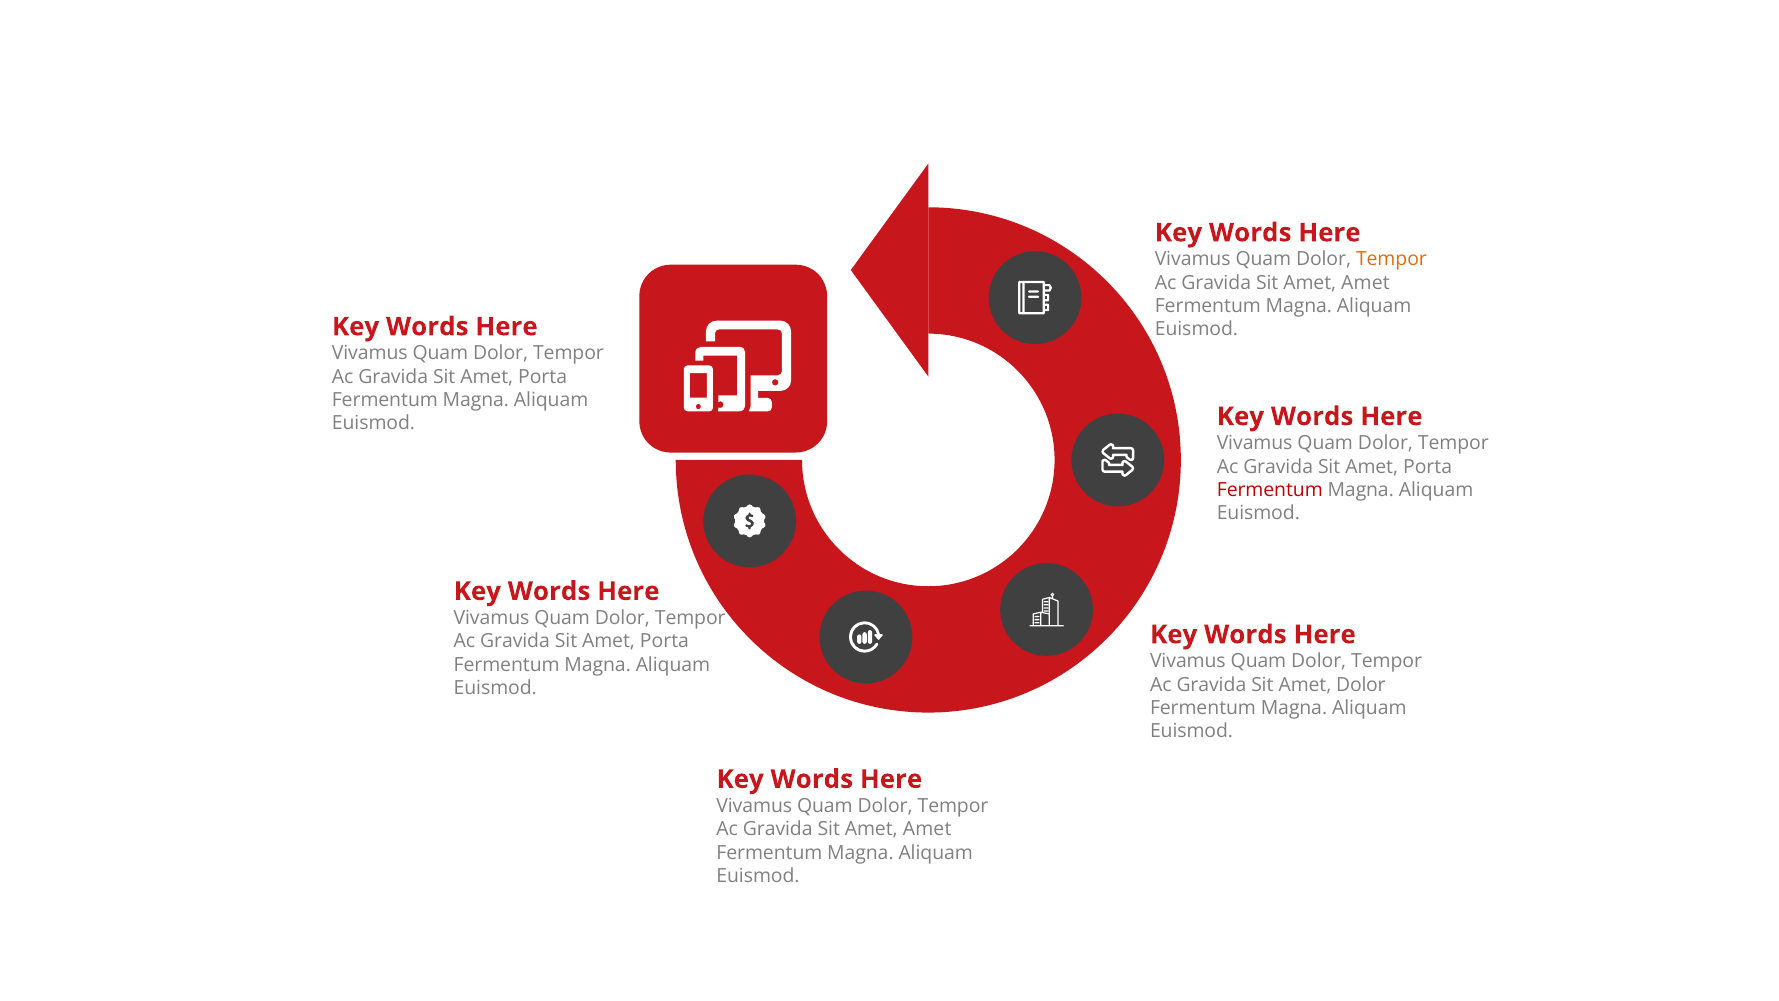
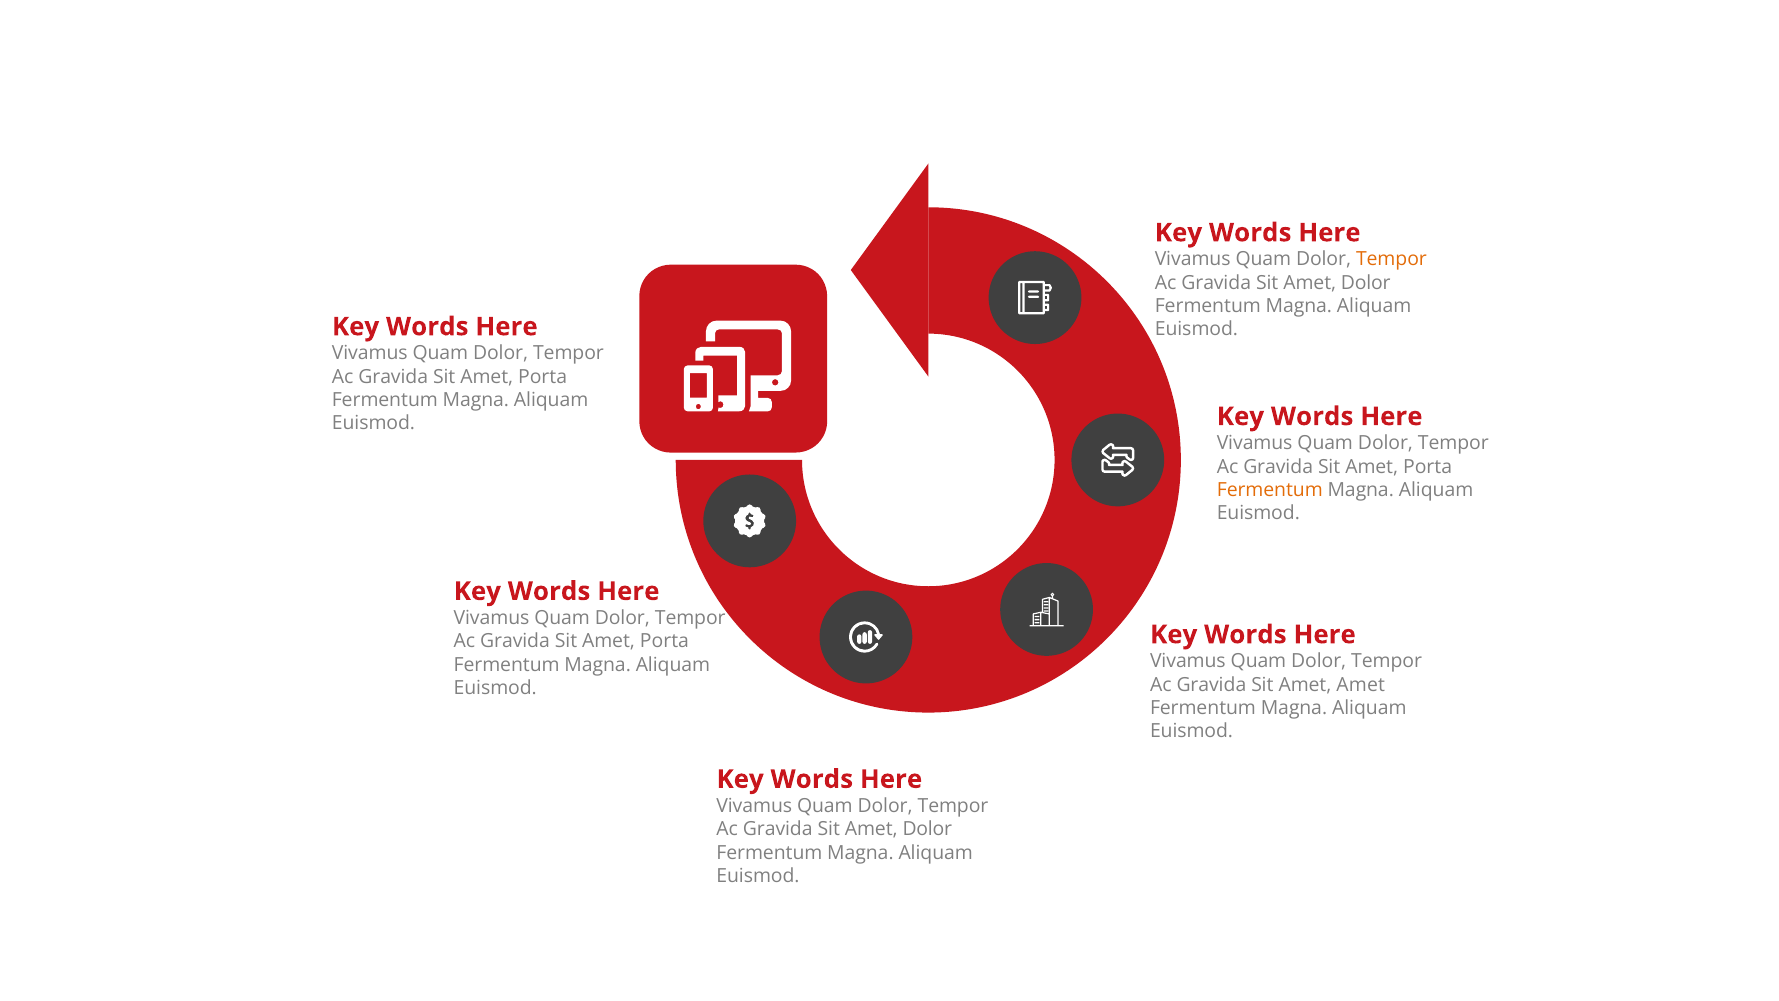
Amet at (1366, 283): Amet -> Dolor
Fermentum at (1270, 490) colour: red -> orange
Amet Dolor: Dolor -> Amet
Amet at (927, 829): Amet -> Dolor
